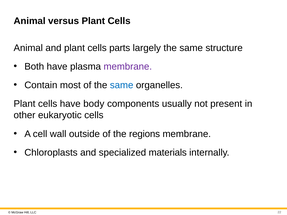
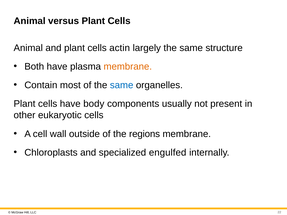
parts: parts -> actin
membrane at (128, 67) colour: purple -> orange
materials: materials -> engulfed
